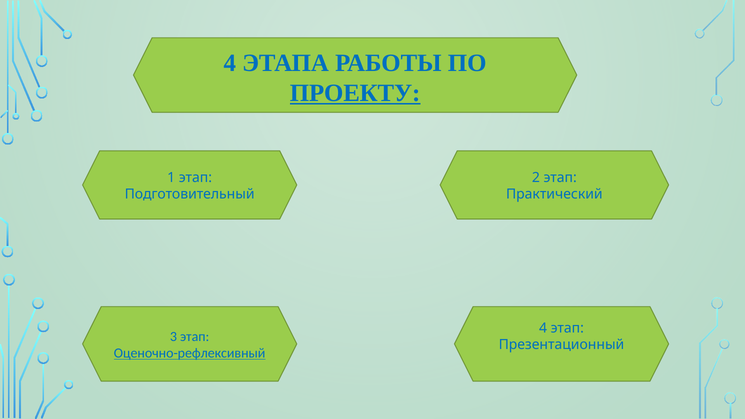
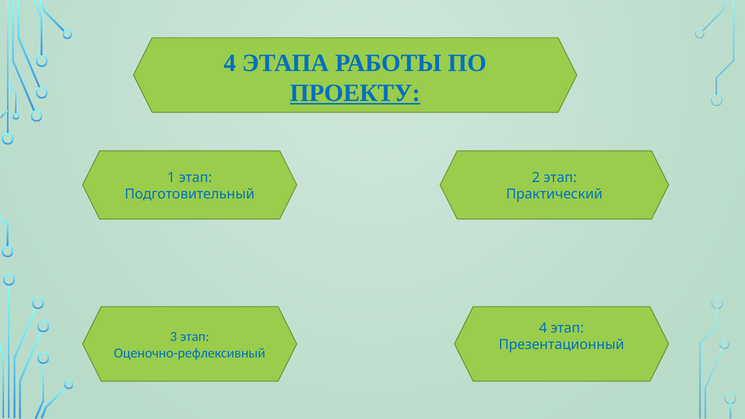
Оценочно-рефлексивный underline: present -> none
